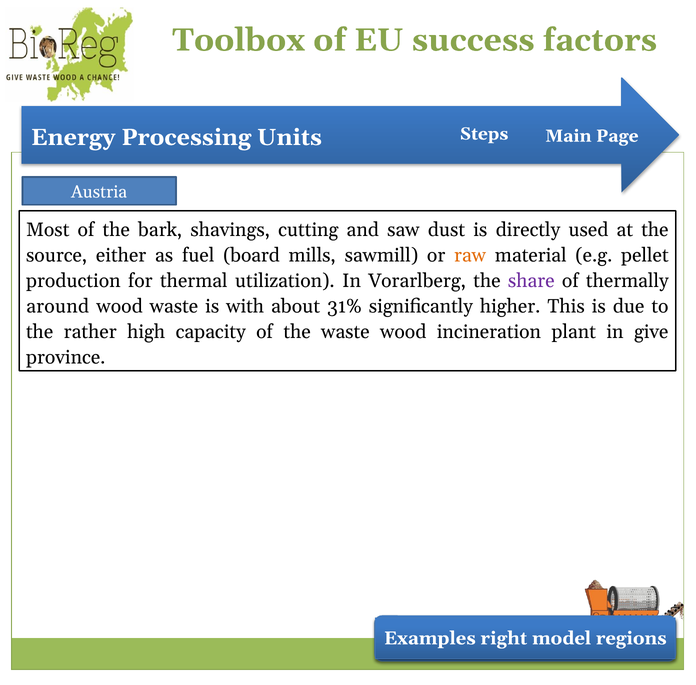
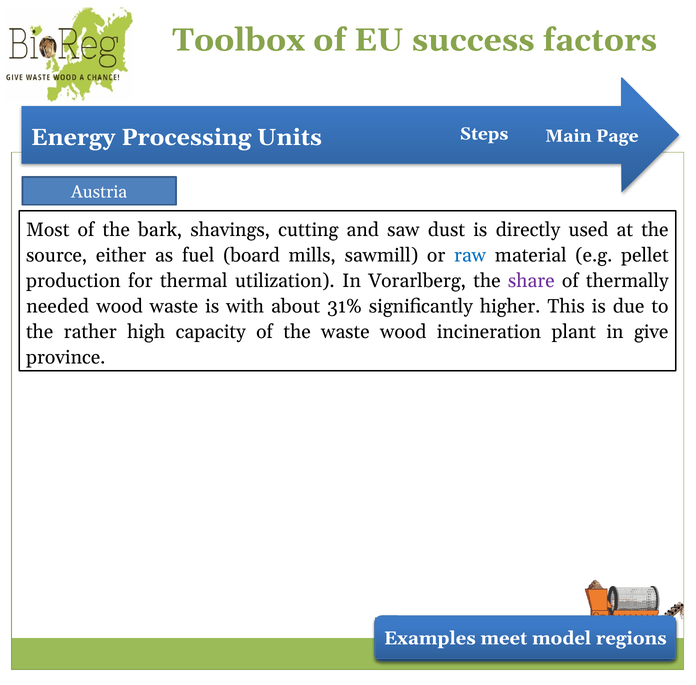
raw colour: orange -> blue
around: around -> needed
right: right -> meet
